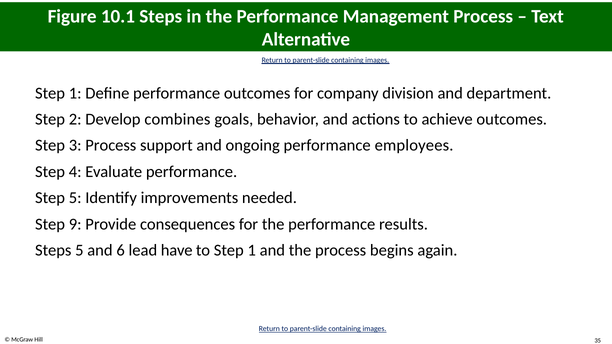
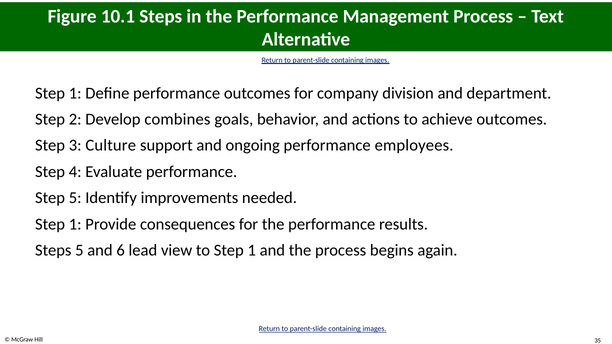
3 Process: Process -> Culture
9 at (75, 224): 9 -> 1
have: have -> view
